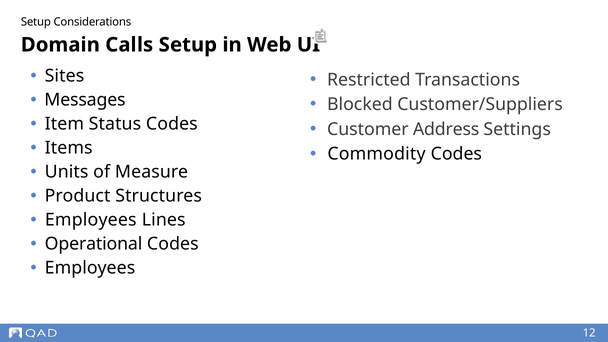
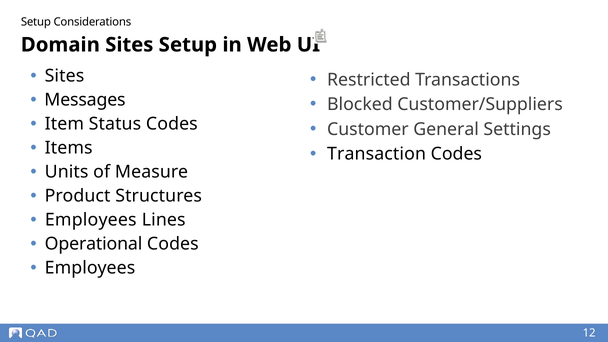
Domain Calls: Calls -> Sites
Address: Address -> General
Commodity: Commodity -> Transaction
